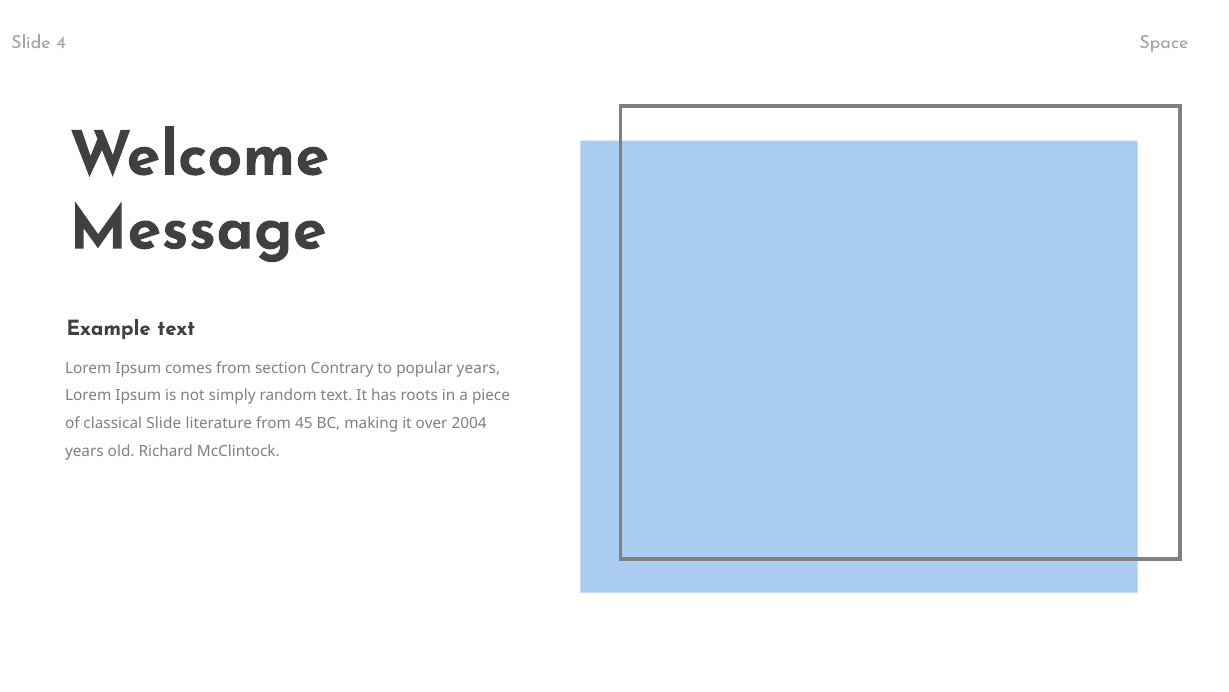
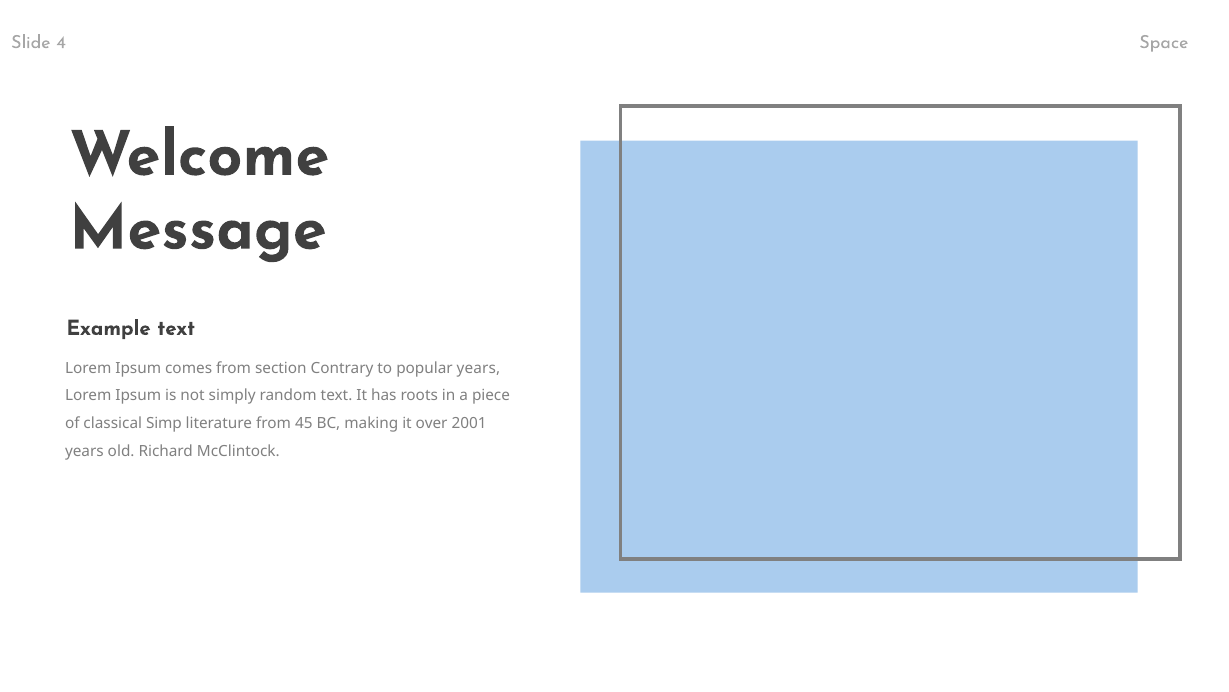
classical Slide: Slide -> Simp
2004: 2004 -> 2001
